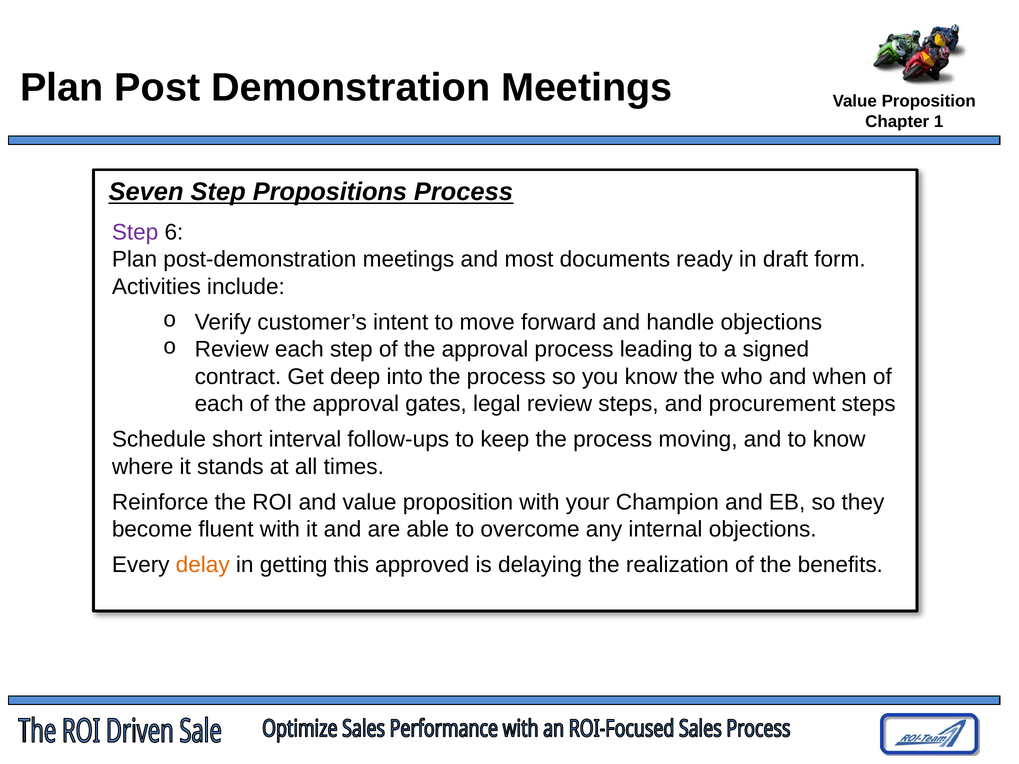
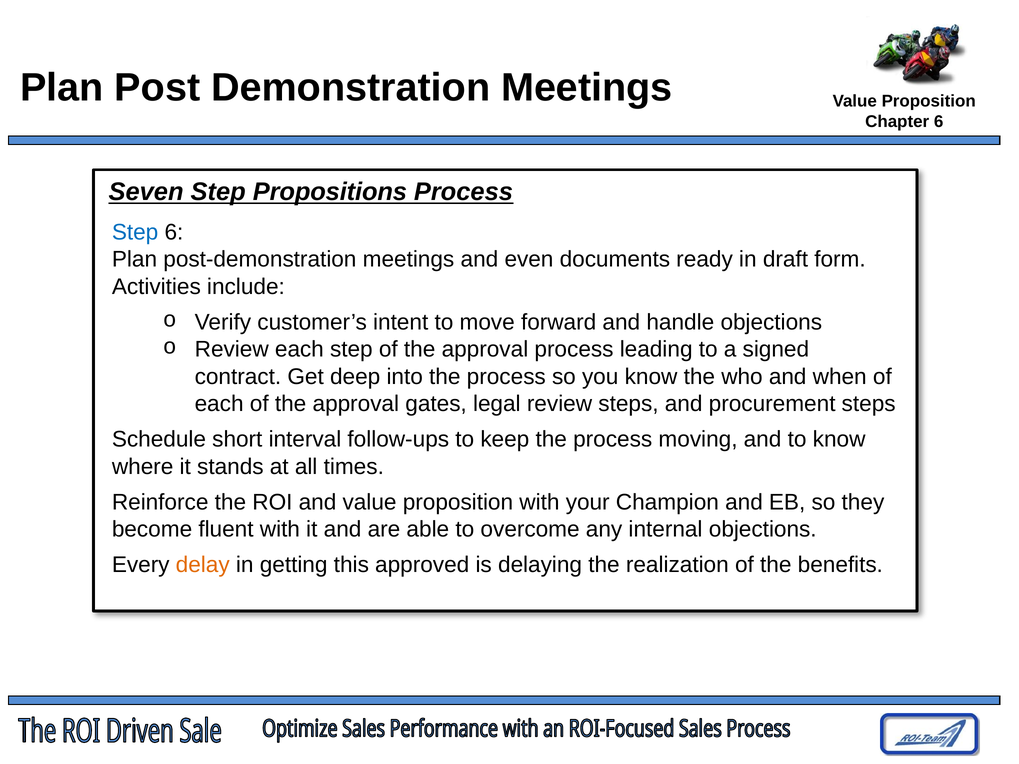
Chapter 1: 1 -> 6
Step at (135, 232) colour: purple -> blue
most: most -> even
